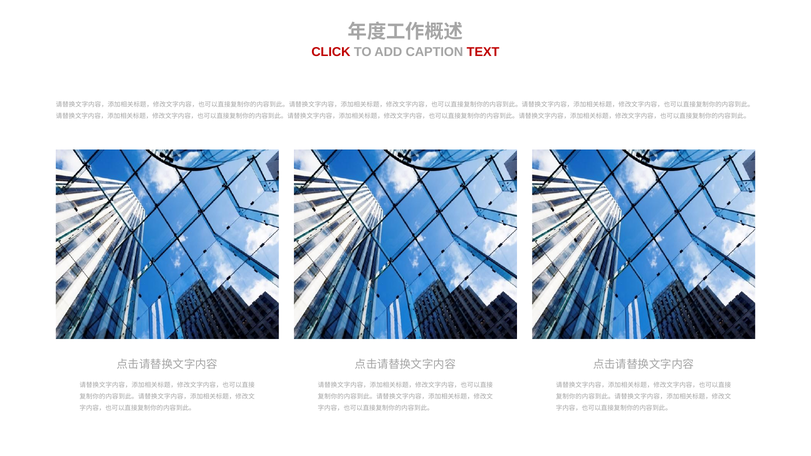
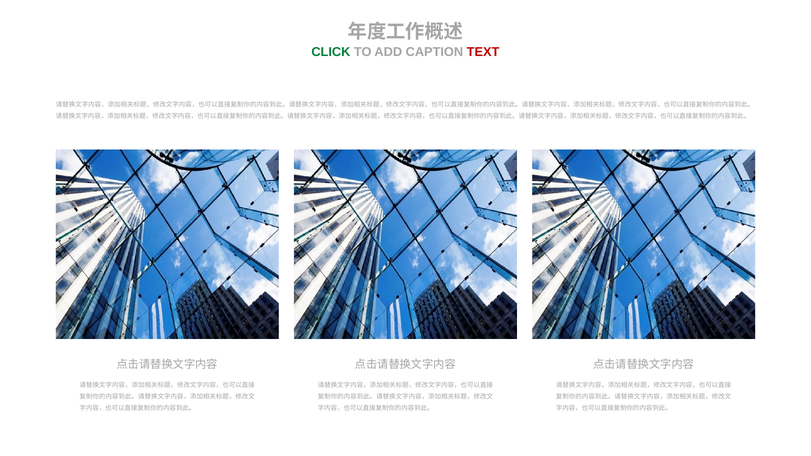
CLICK colour: red -> green
